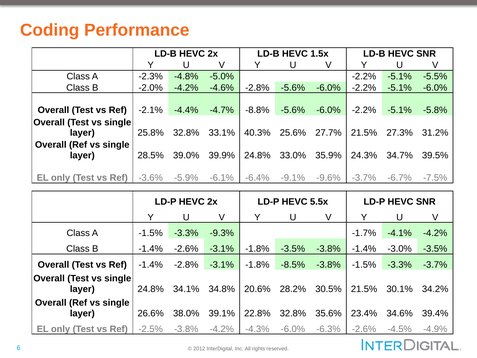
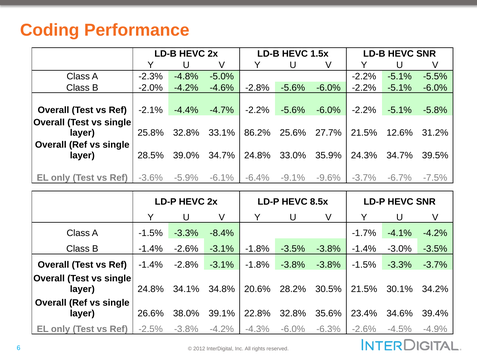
-4.7% -8.8%: -8.8% -> -2.2%
40.3%: 40.3% -> 86.2%
27.3%: 27.3% -> 12.6%
39.0% 39.9%: 39.9% -> 34.7%
5.5x: 5.5x -> 8.5x
-9.3%: -9.3% -> -8.4%
-1.8% -8.5%: -8.5% -> -3.8%
